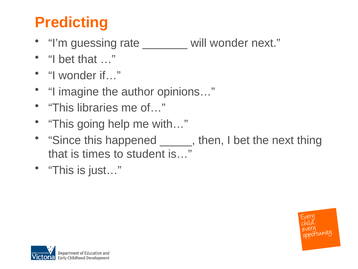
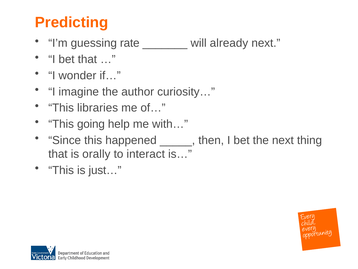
will wonder: wonder -> already
opinions…: opinions… -> curiosity…
times: times -> orally
student: student -> interact
